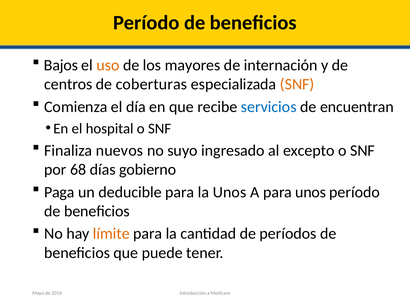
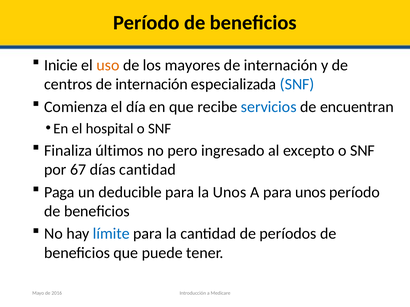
Bajos: Bajos -> Inicie
centros de coberturas: coberturas -> internación
SNF at (297, 84) colour: orange -> blue
nuevos: nuevos -> últimos
suyo: suyo -> pero
68: 68 -> 67
días gobierno: gobierno -> cantidad
límite colour: orange -> blue
